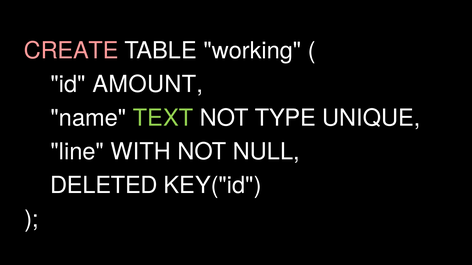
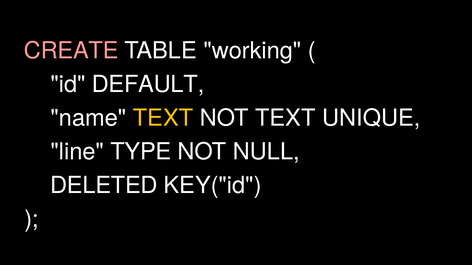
AMOUNT: AMOUNT -> DEFAULT
TEXT at (163, 118) colour: light green -> yellow
NOT TYPE: TYPE -> TEXT
WITH: WITH -> TYPE
